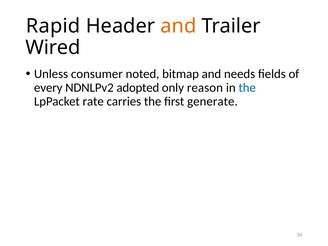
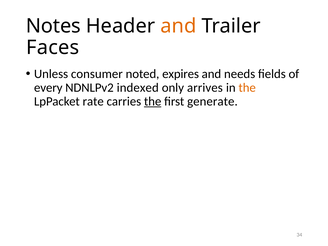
Rapid: Rapid -> Notes
Wired: Wired -> Faces
bitmap: bitmap -> expires
adopted: adopted -> indexed
reason: reason -> arrives
the at (247, 88) colour: blue -> orange
the at (153, 101) underline: none -> present
